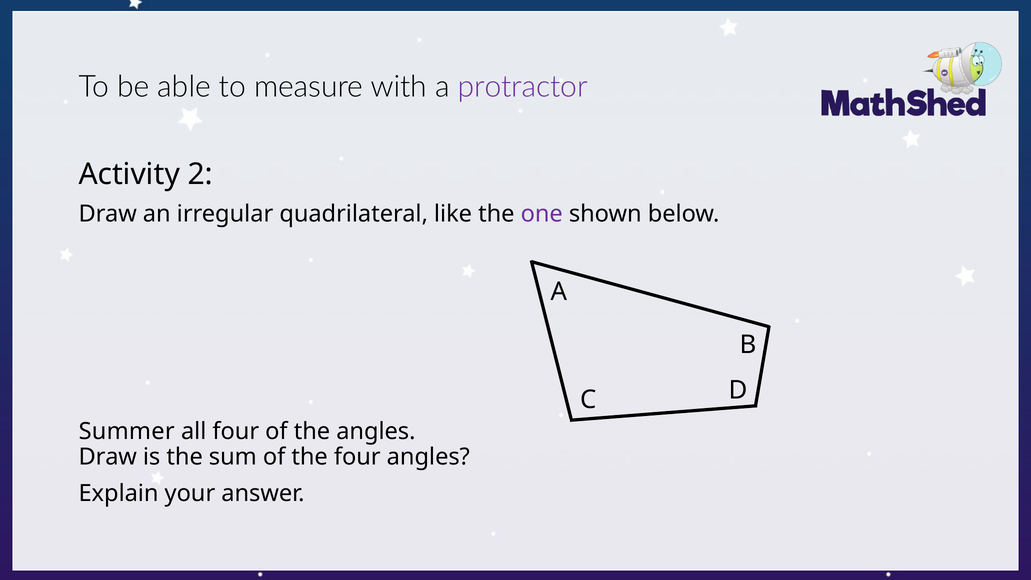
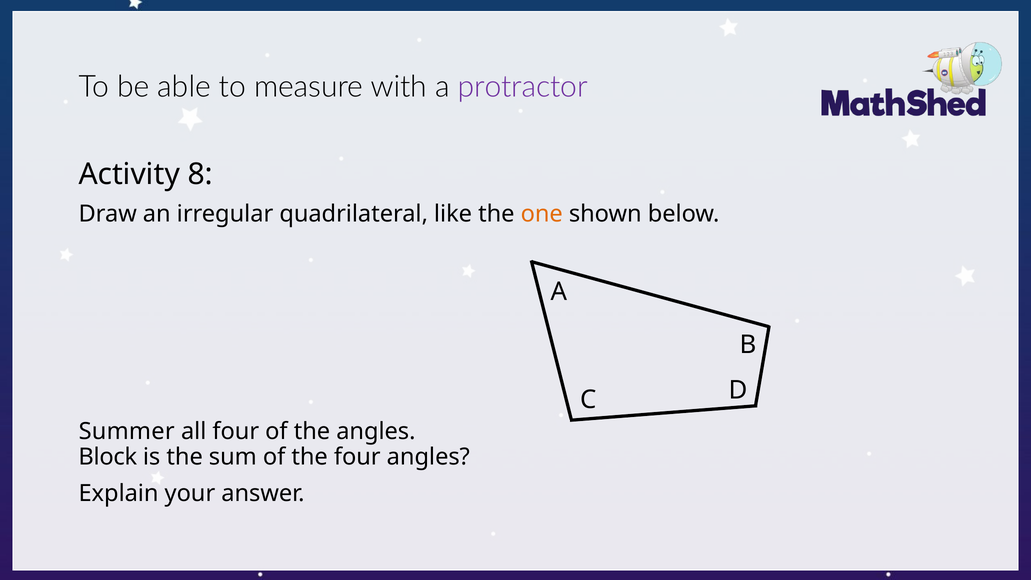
2: 2 -> 8
one colour: purple -> orange
Draw at (108, 457): Draw -> Block
